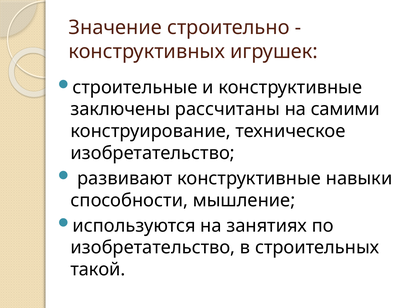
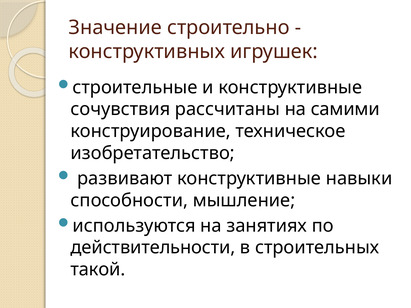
заключены: заключены -> сочувствия
изобретательство at (153, 248): изобретательство -> действительности
